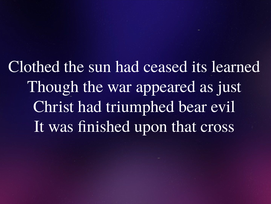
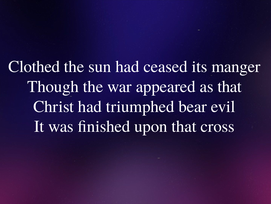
learned: learned -> manger
as just: just -> that
